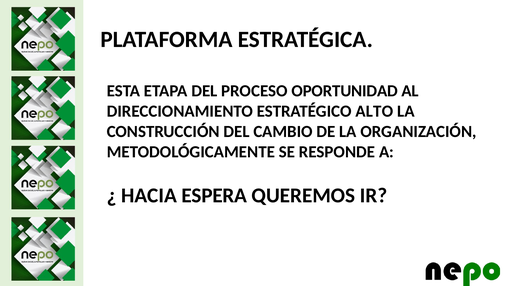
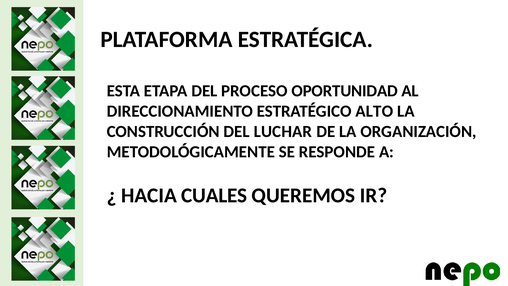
CAMBIO: CAMBIO -> LUCHAR
ESPERA: ESPERA -> CUALES
